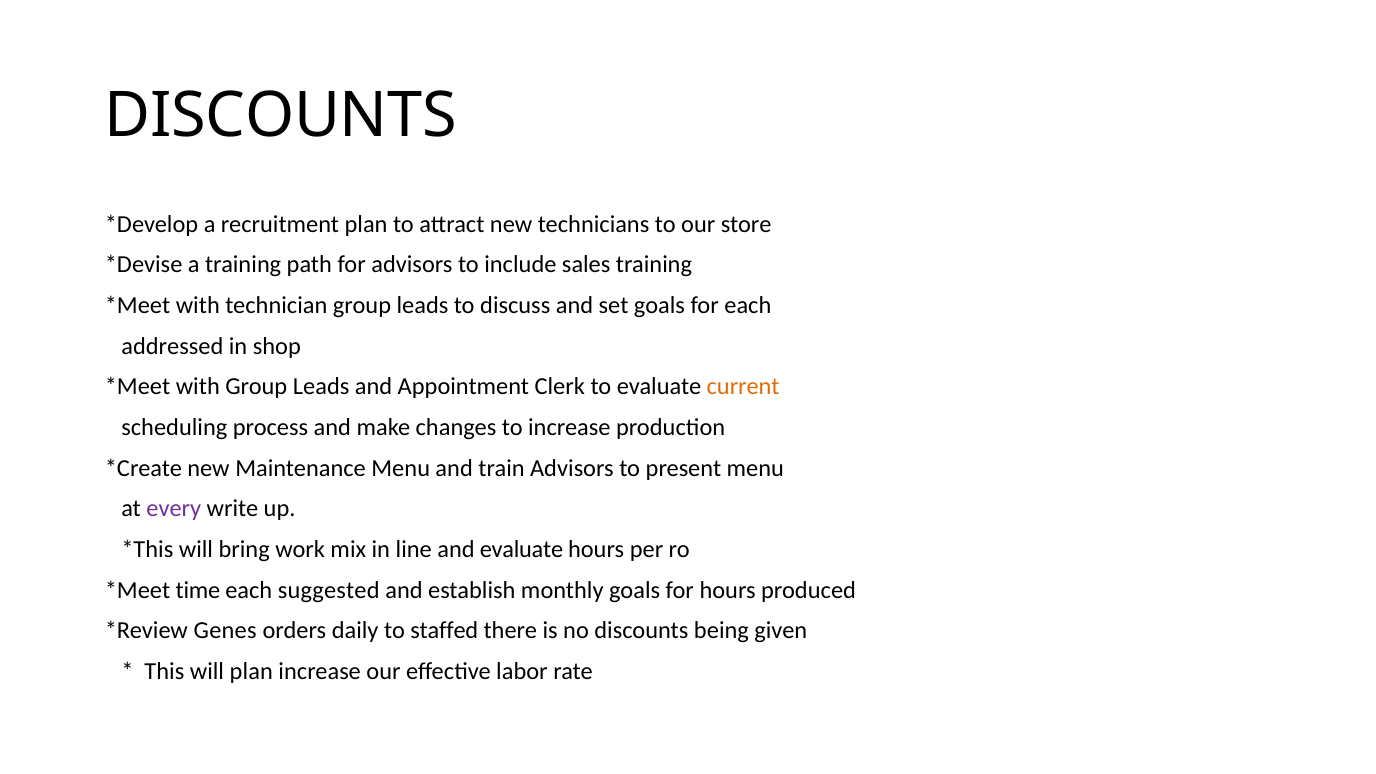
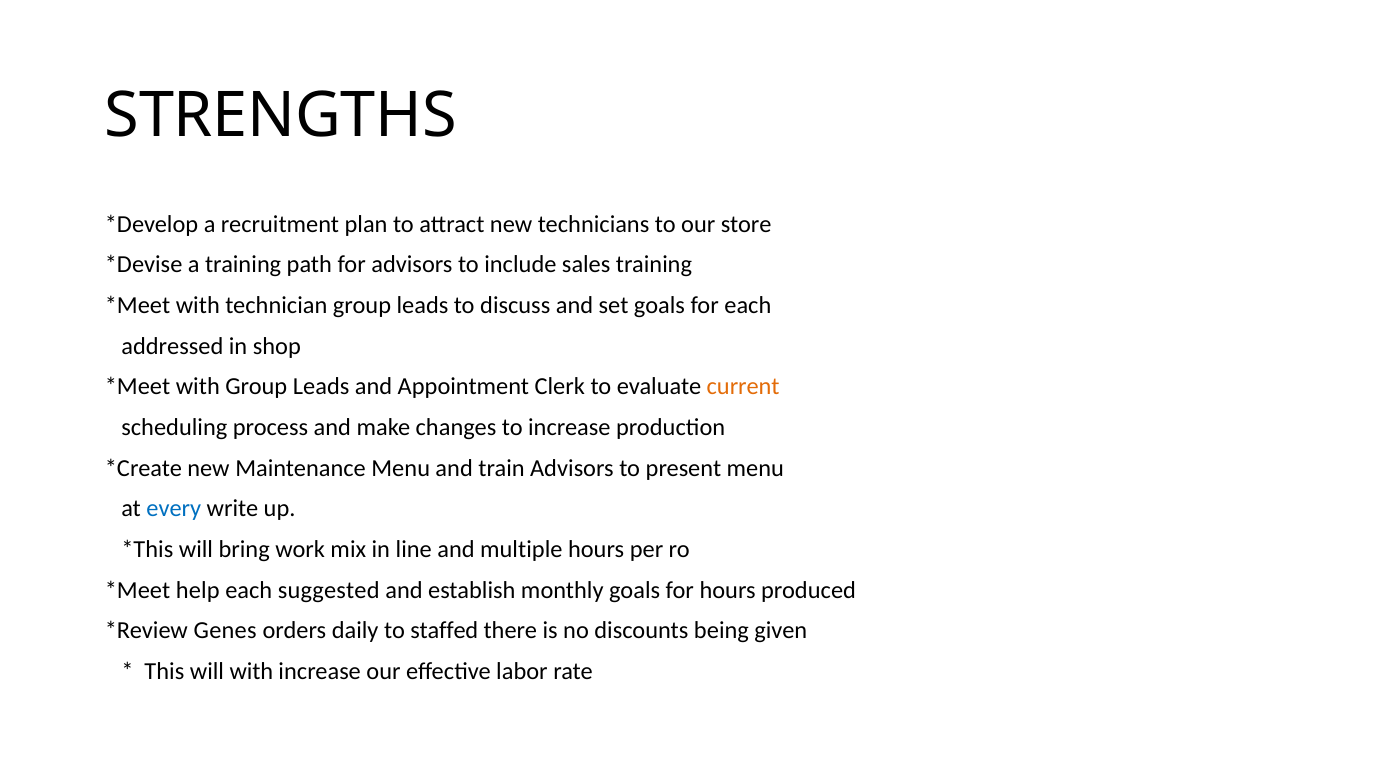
DISCOUNTS at (281, 116): DISCOUNTS -> STRENGTHS
every colour: purple -> blue
and evaluate: evaluate -> multiple
time: time -> help
will plan: plan -> with
